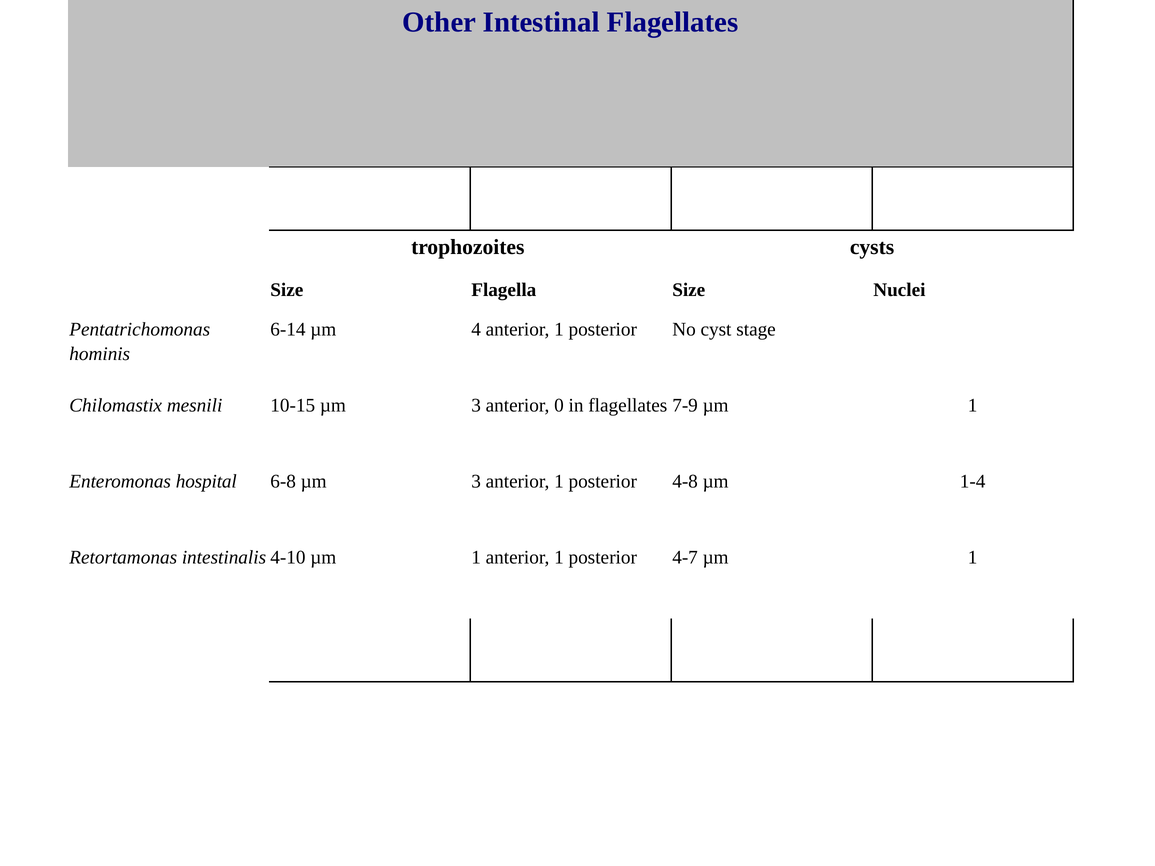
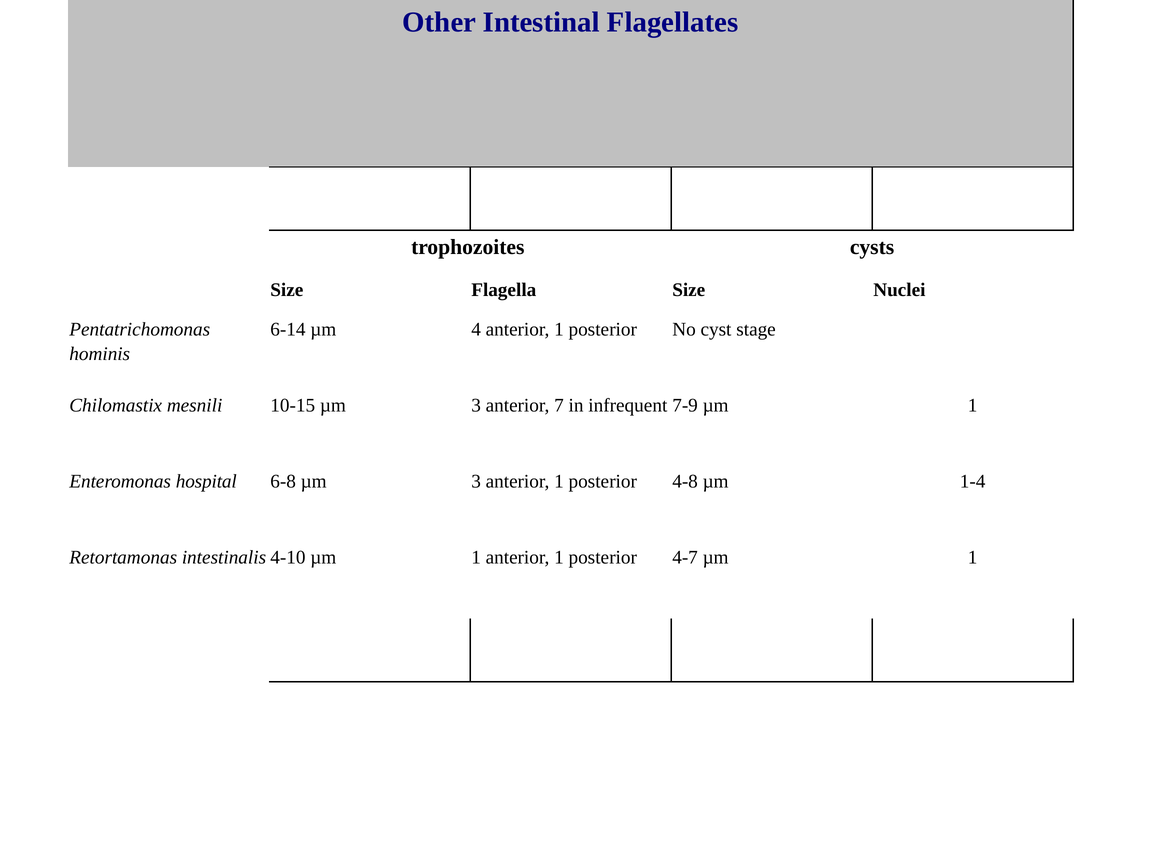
0: 0 -> 7
in flagellates: flagellates -> infrequent
